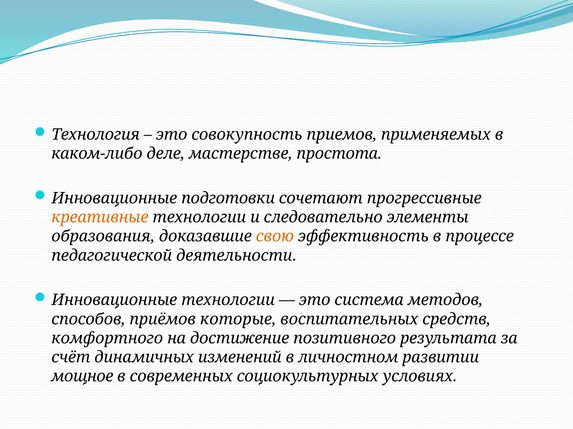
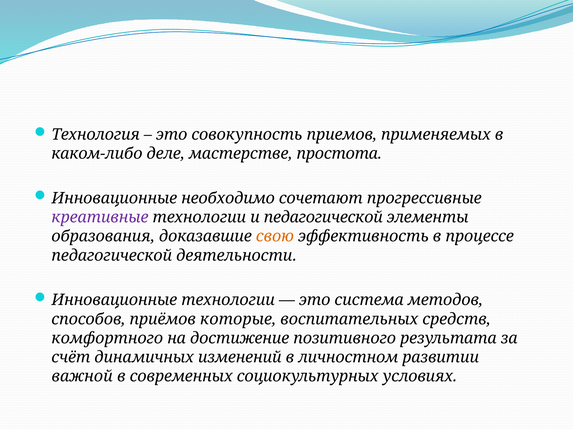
подготовки: подготовки -> необходимо
креативные colour: orange -> purple
и следовательно: следовательно -> педагогической
мощное: мощное -> важной
